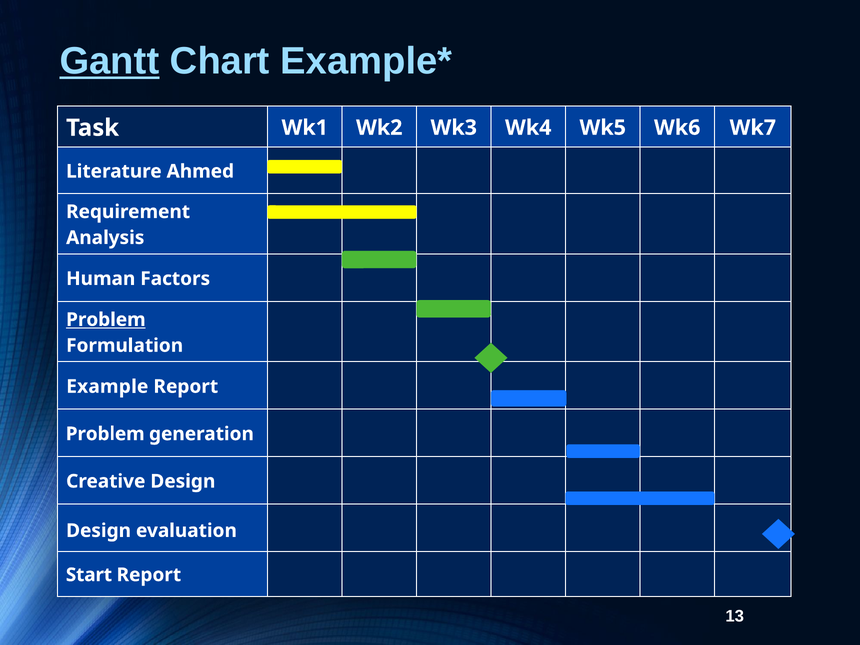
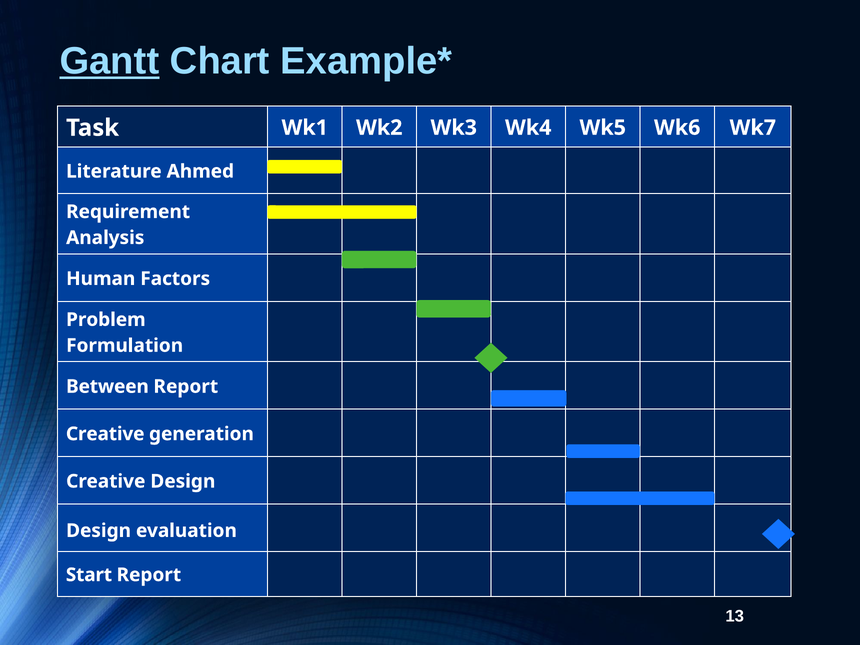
Problem at (106, 320) underline: present -> none
Example: Example -> Between
Problem at (105, 434): Problem -> Creative
